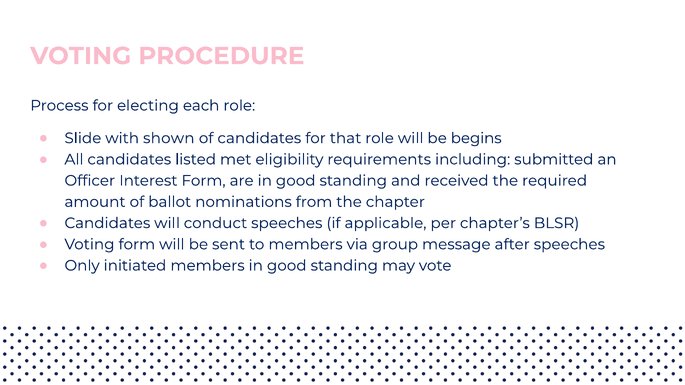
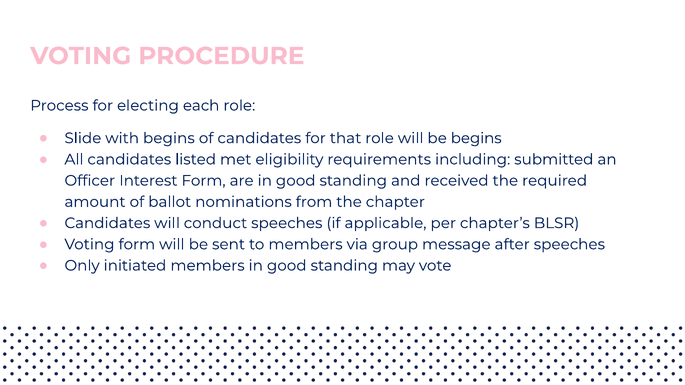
with shown: shown -> begins
